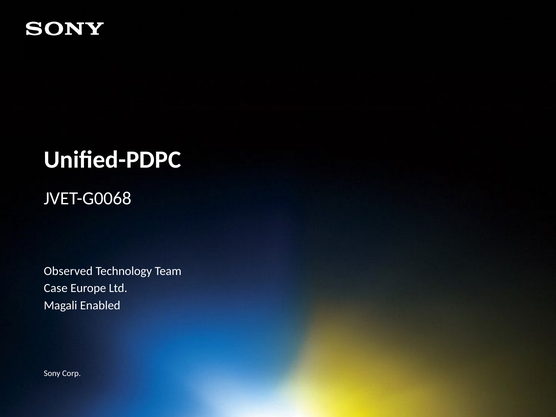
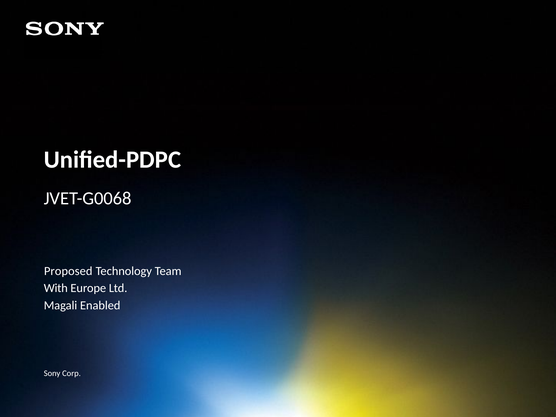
Observed: Observed -> Proposed
Case: Case -> With
